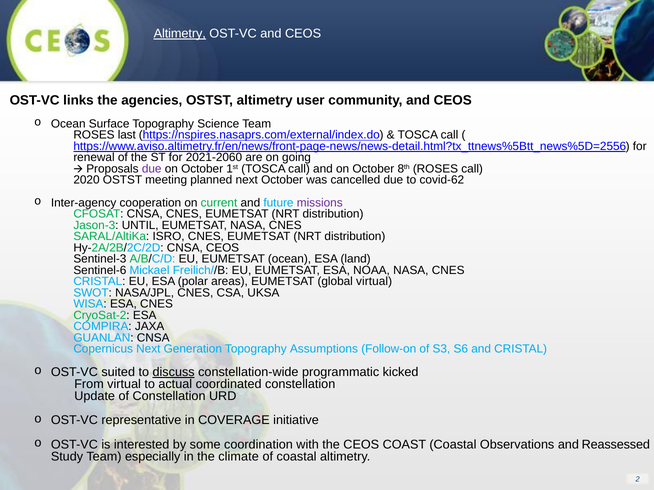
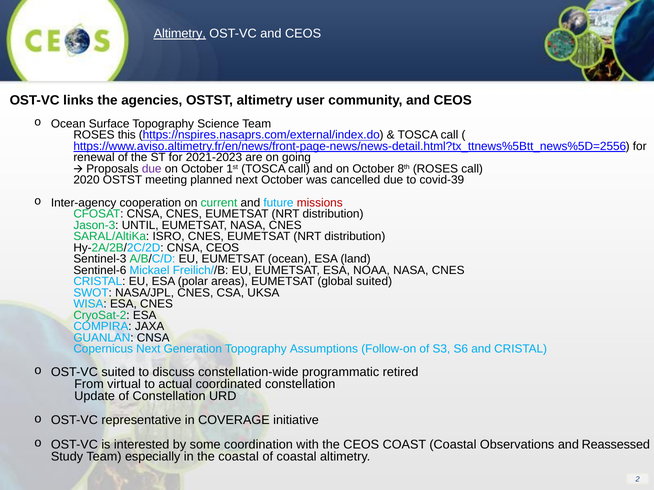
last: last -> this
2021-2060: 2021-2060 -> 2021-2023
covid-62: covid-62 -> covid-39
missions colour: purple -> red
global virtual: virtual -> suited
discuss underline: present -> none
kicked: kicked -> retired
the climate: climate -> coastal
